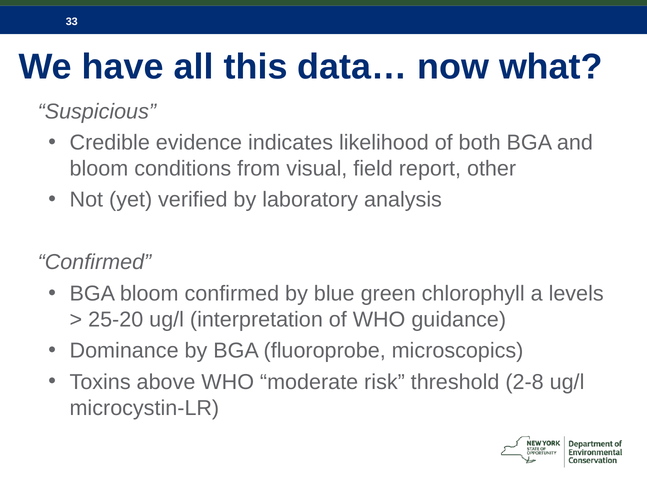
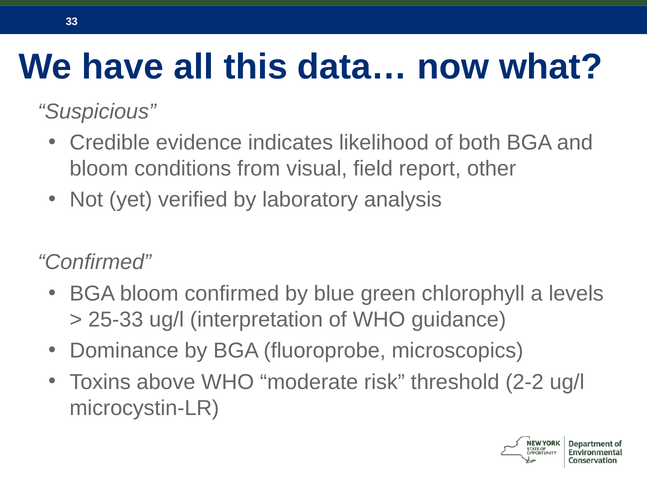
25-20: 25-20 -> 25-33
2-8: 2-8 -> 2-2
